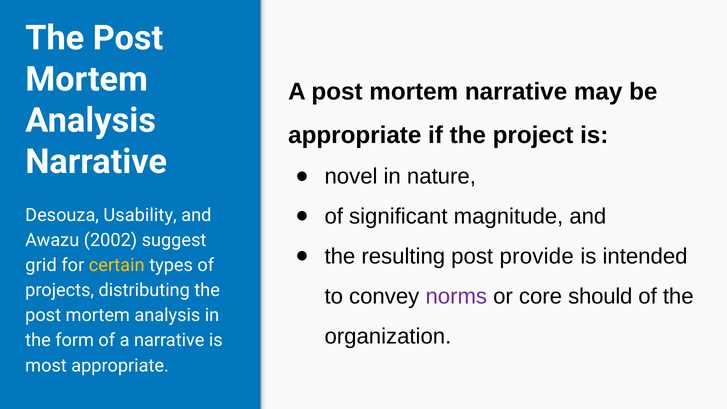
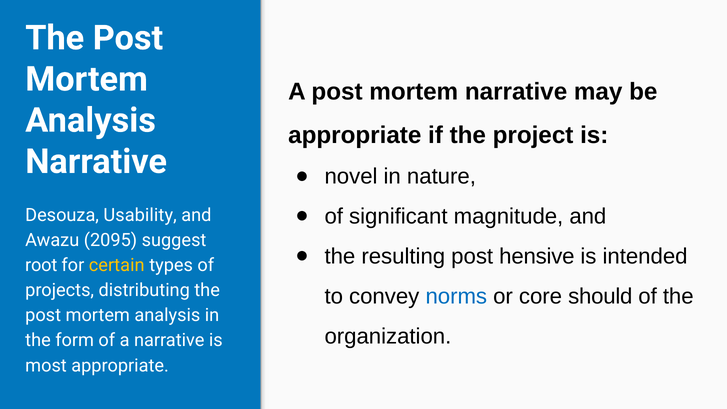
2002: 2002 -> 2095
provide: provide -> hensive
grid: grid -> root
norms colour: purple -> blue
